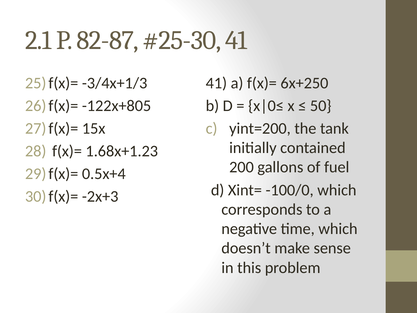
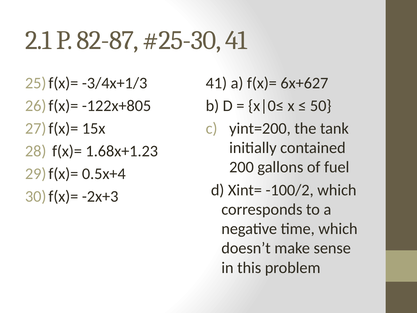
6x+250: 6x+250 -> 6x+627
-100/0: -100/0 -> -100/2
